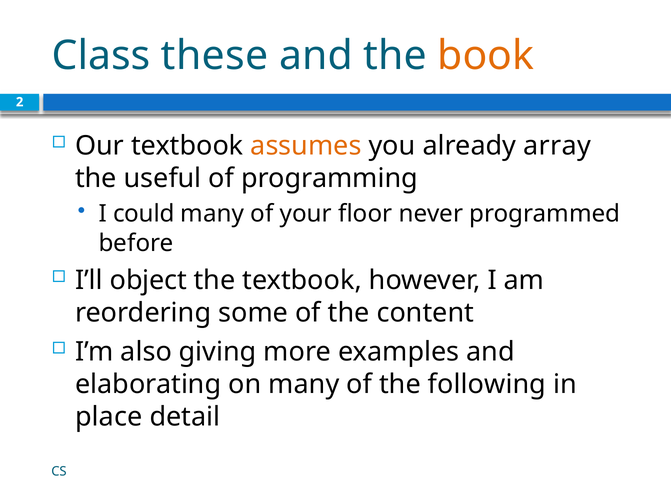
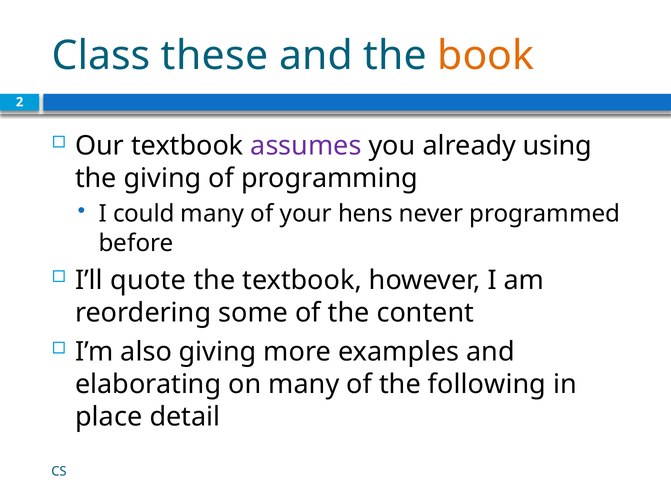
assumes colour: orange -> purple
array: array -> using
the useful: useful -> giving
floor: floor -> hens
object: object -> quote
